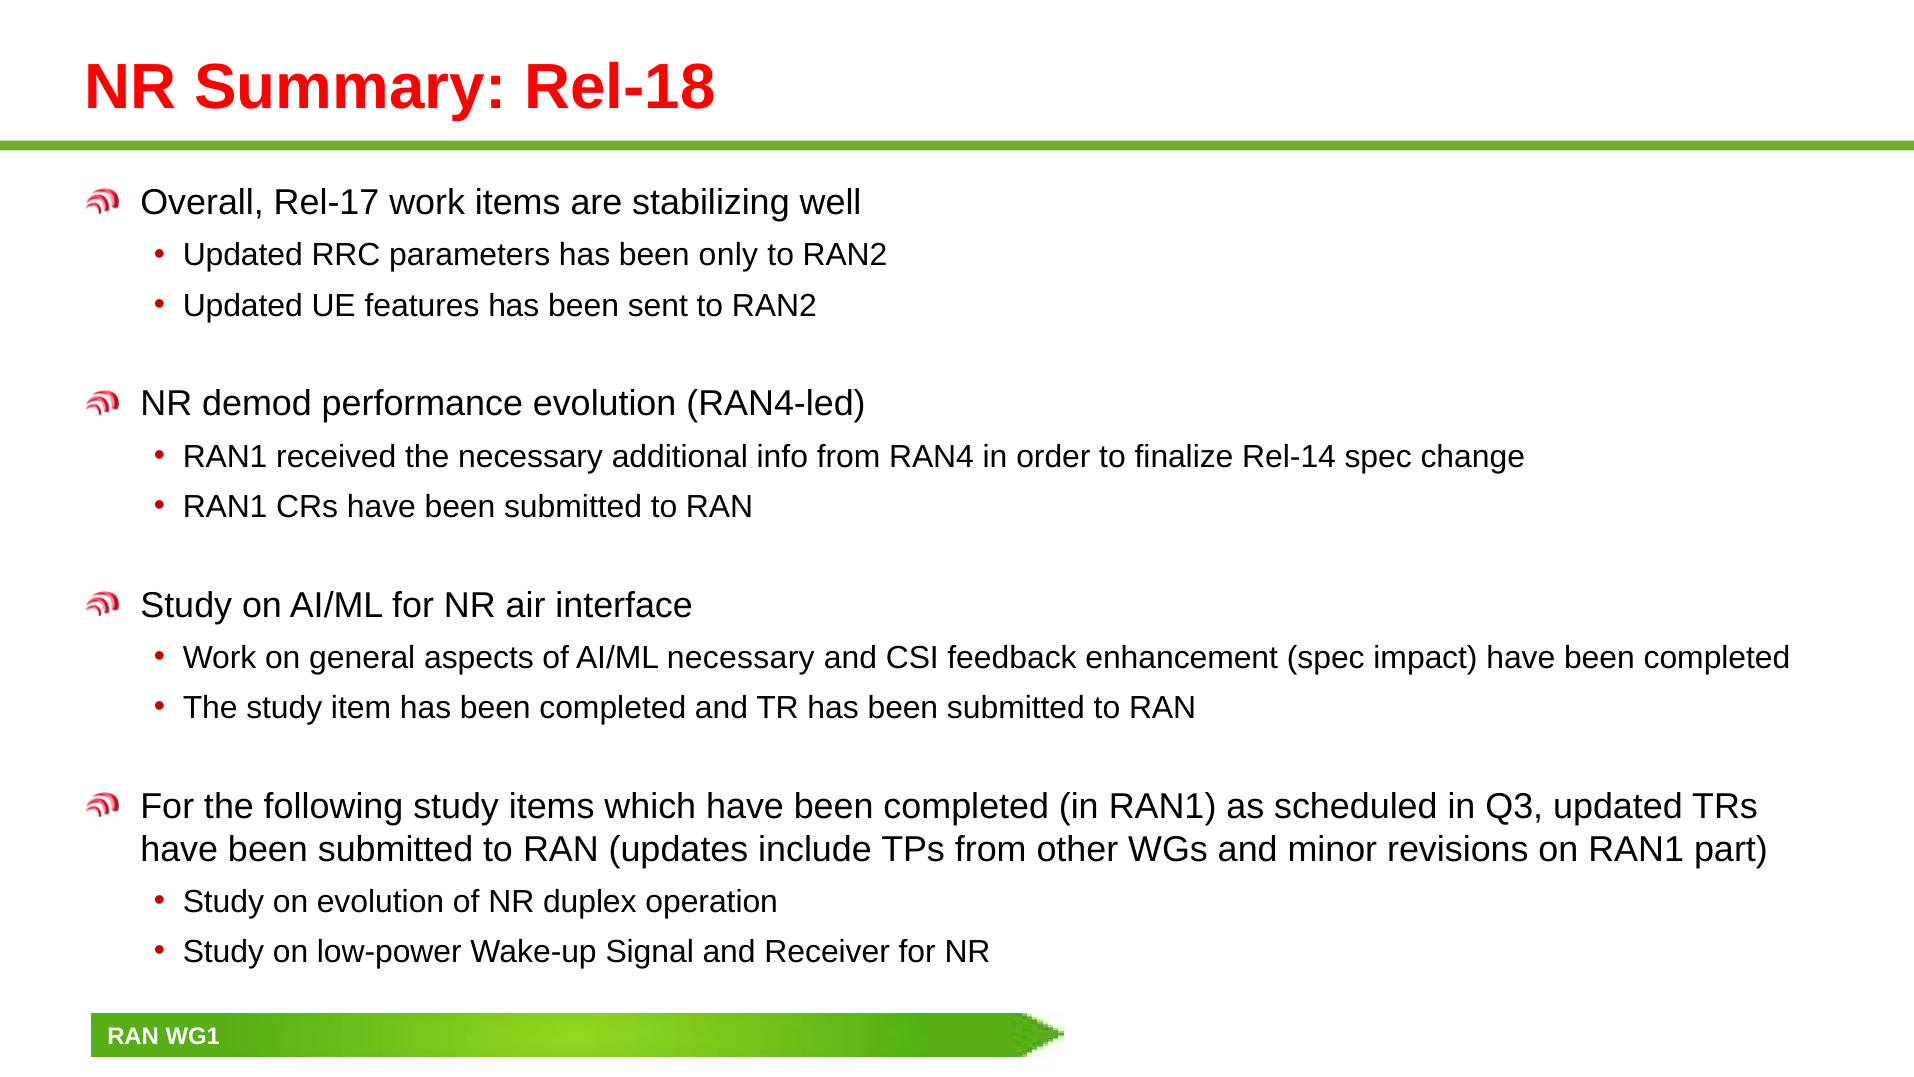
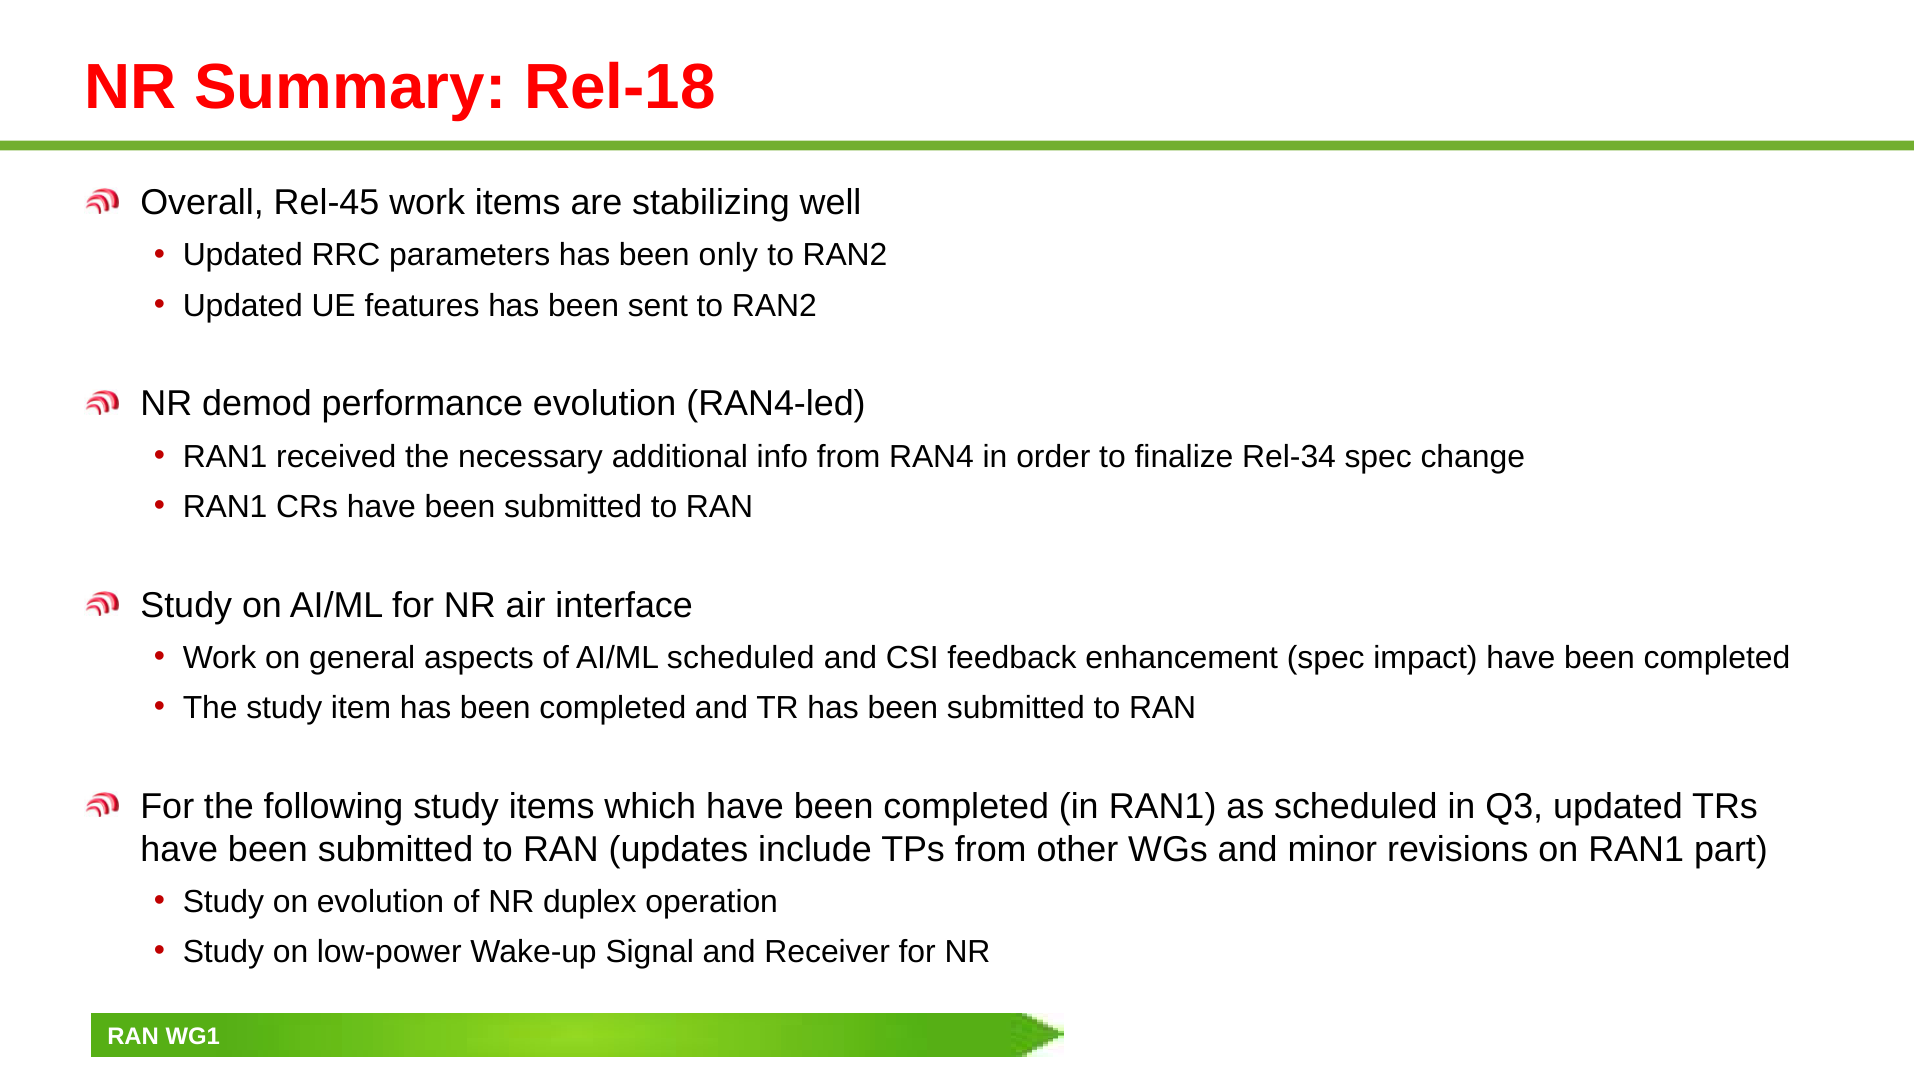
Rel-17: Rel-17 -> Rel-45
Rel-14: Rel-14 -> Rel-34
AI/ML necessary: necessary -> scheduled
